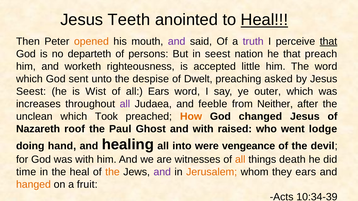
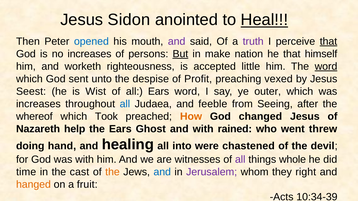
Teeth: Teeth -> Sidon
opened colour: orange -> blue
no departeth: departeth -> increases
But underline: none -> present
in seest: seest -> make
preach: preach -> himself
word at (326, 67) underline: none -> present
Dwelt: Dwelt -> Profit
asked: asked -> vexed
all at (125, 104) colour: purple -> blue
Neither: Neither -> Seeing
unclean: unclean -> whereof
roof: roof -> help
the Paul: Paul -> Ears
raised: raised -> rained
lodge: lodge -> threw
vengeance: vengeance -> chastened
all at (240, 160) colour: orange -> purple
death: death -> whole
the heal: heal -> cast
and at (162, 172) colour: purple -> blue
Jerusalem colour: orange -> purple
they ears: ears -> right
